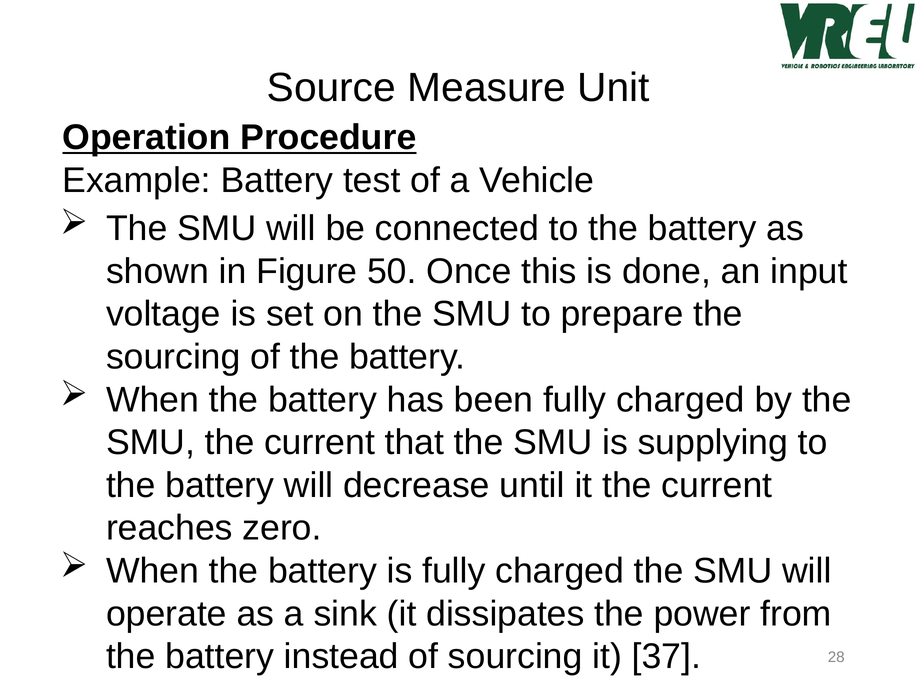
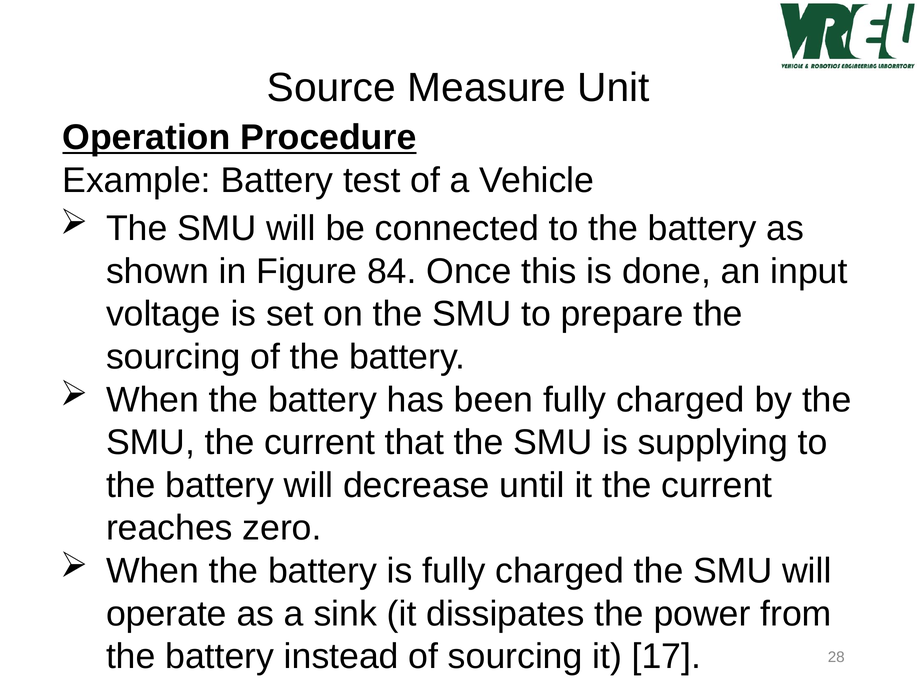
50: 50 -> 84
37: 37 -> 17
